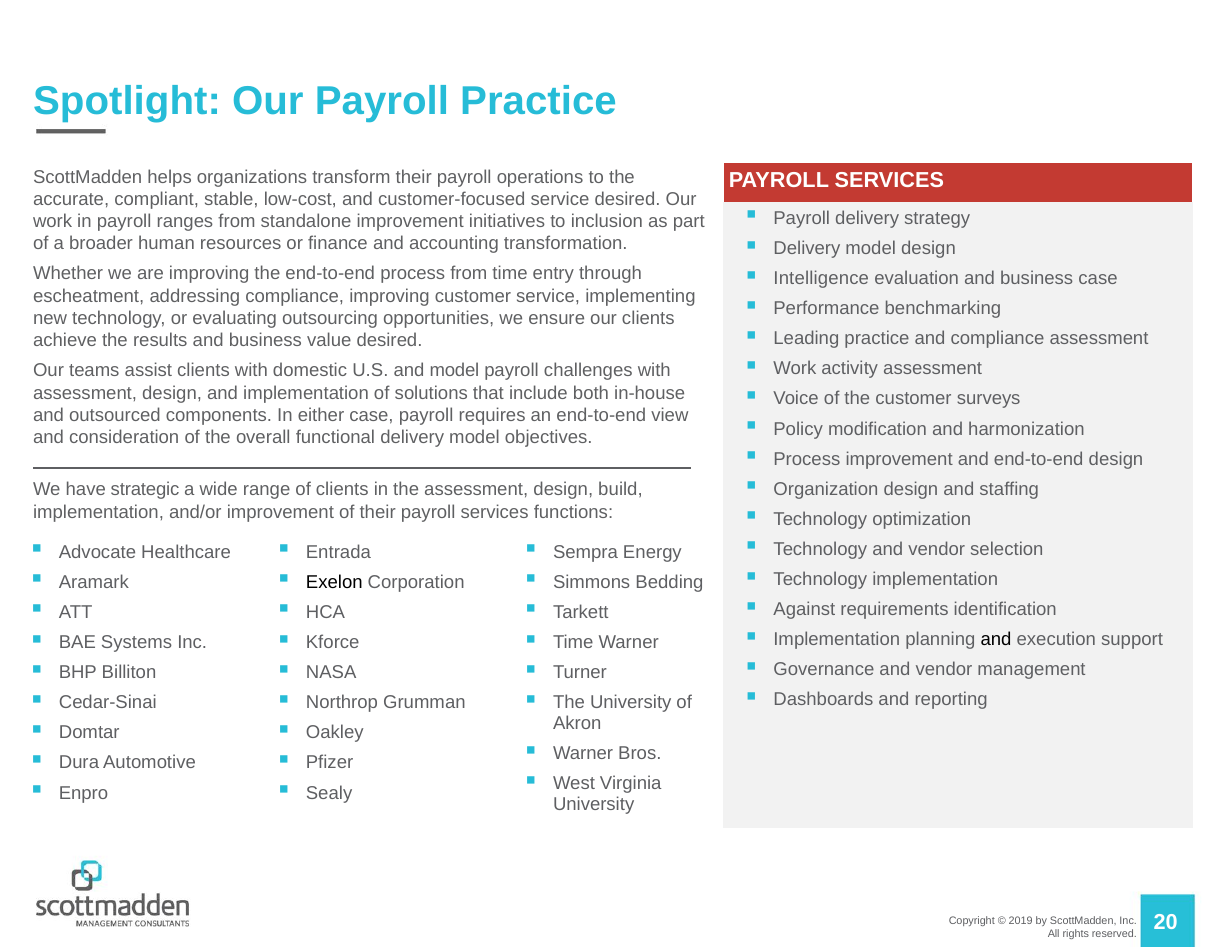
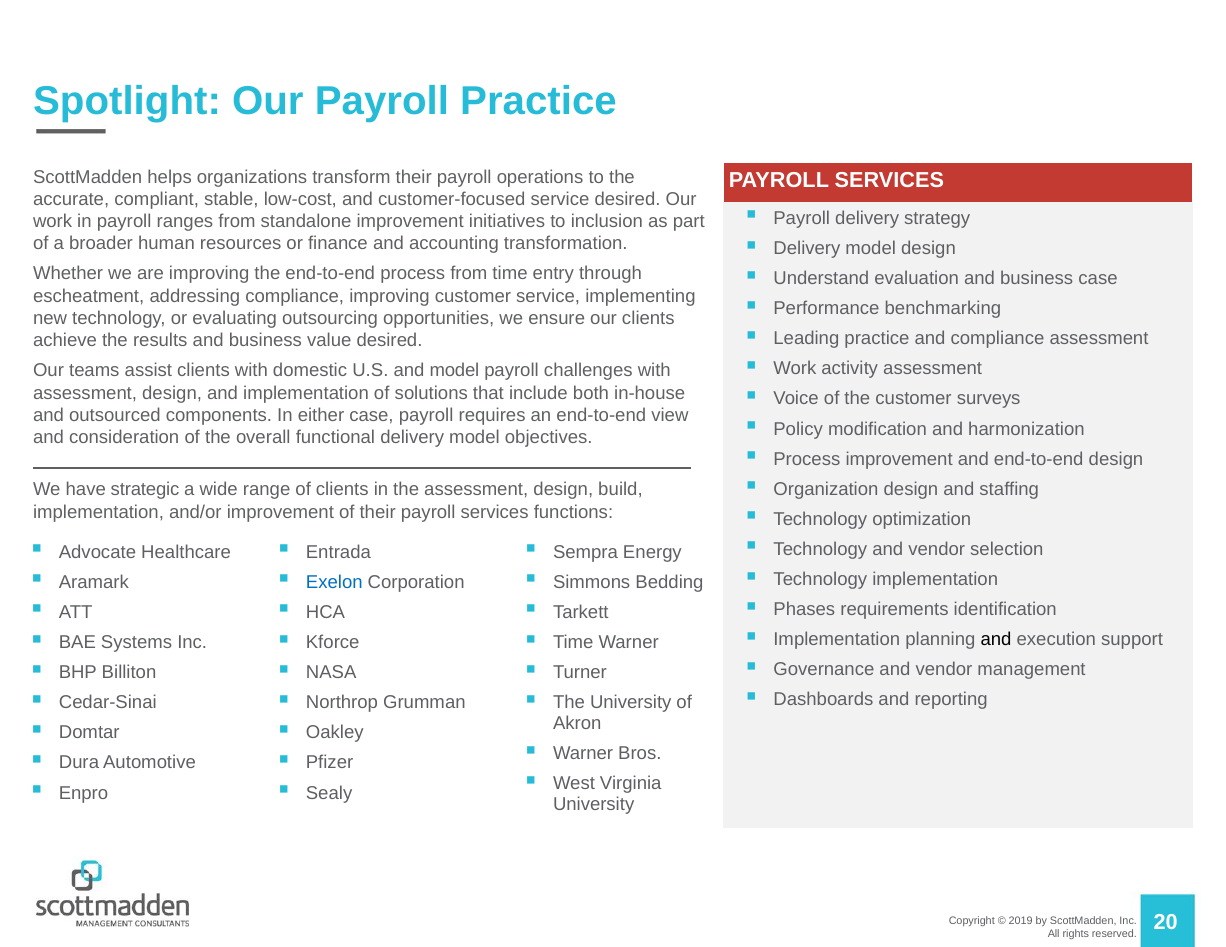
Intelligence: Intelligence -> Understand
Exelon colour: black -> blue
Against: Against -> Phases
